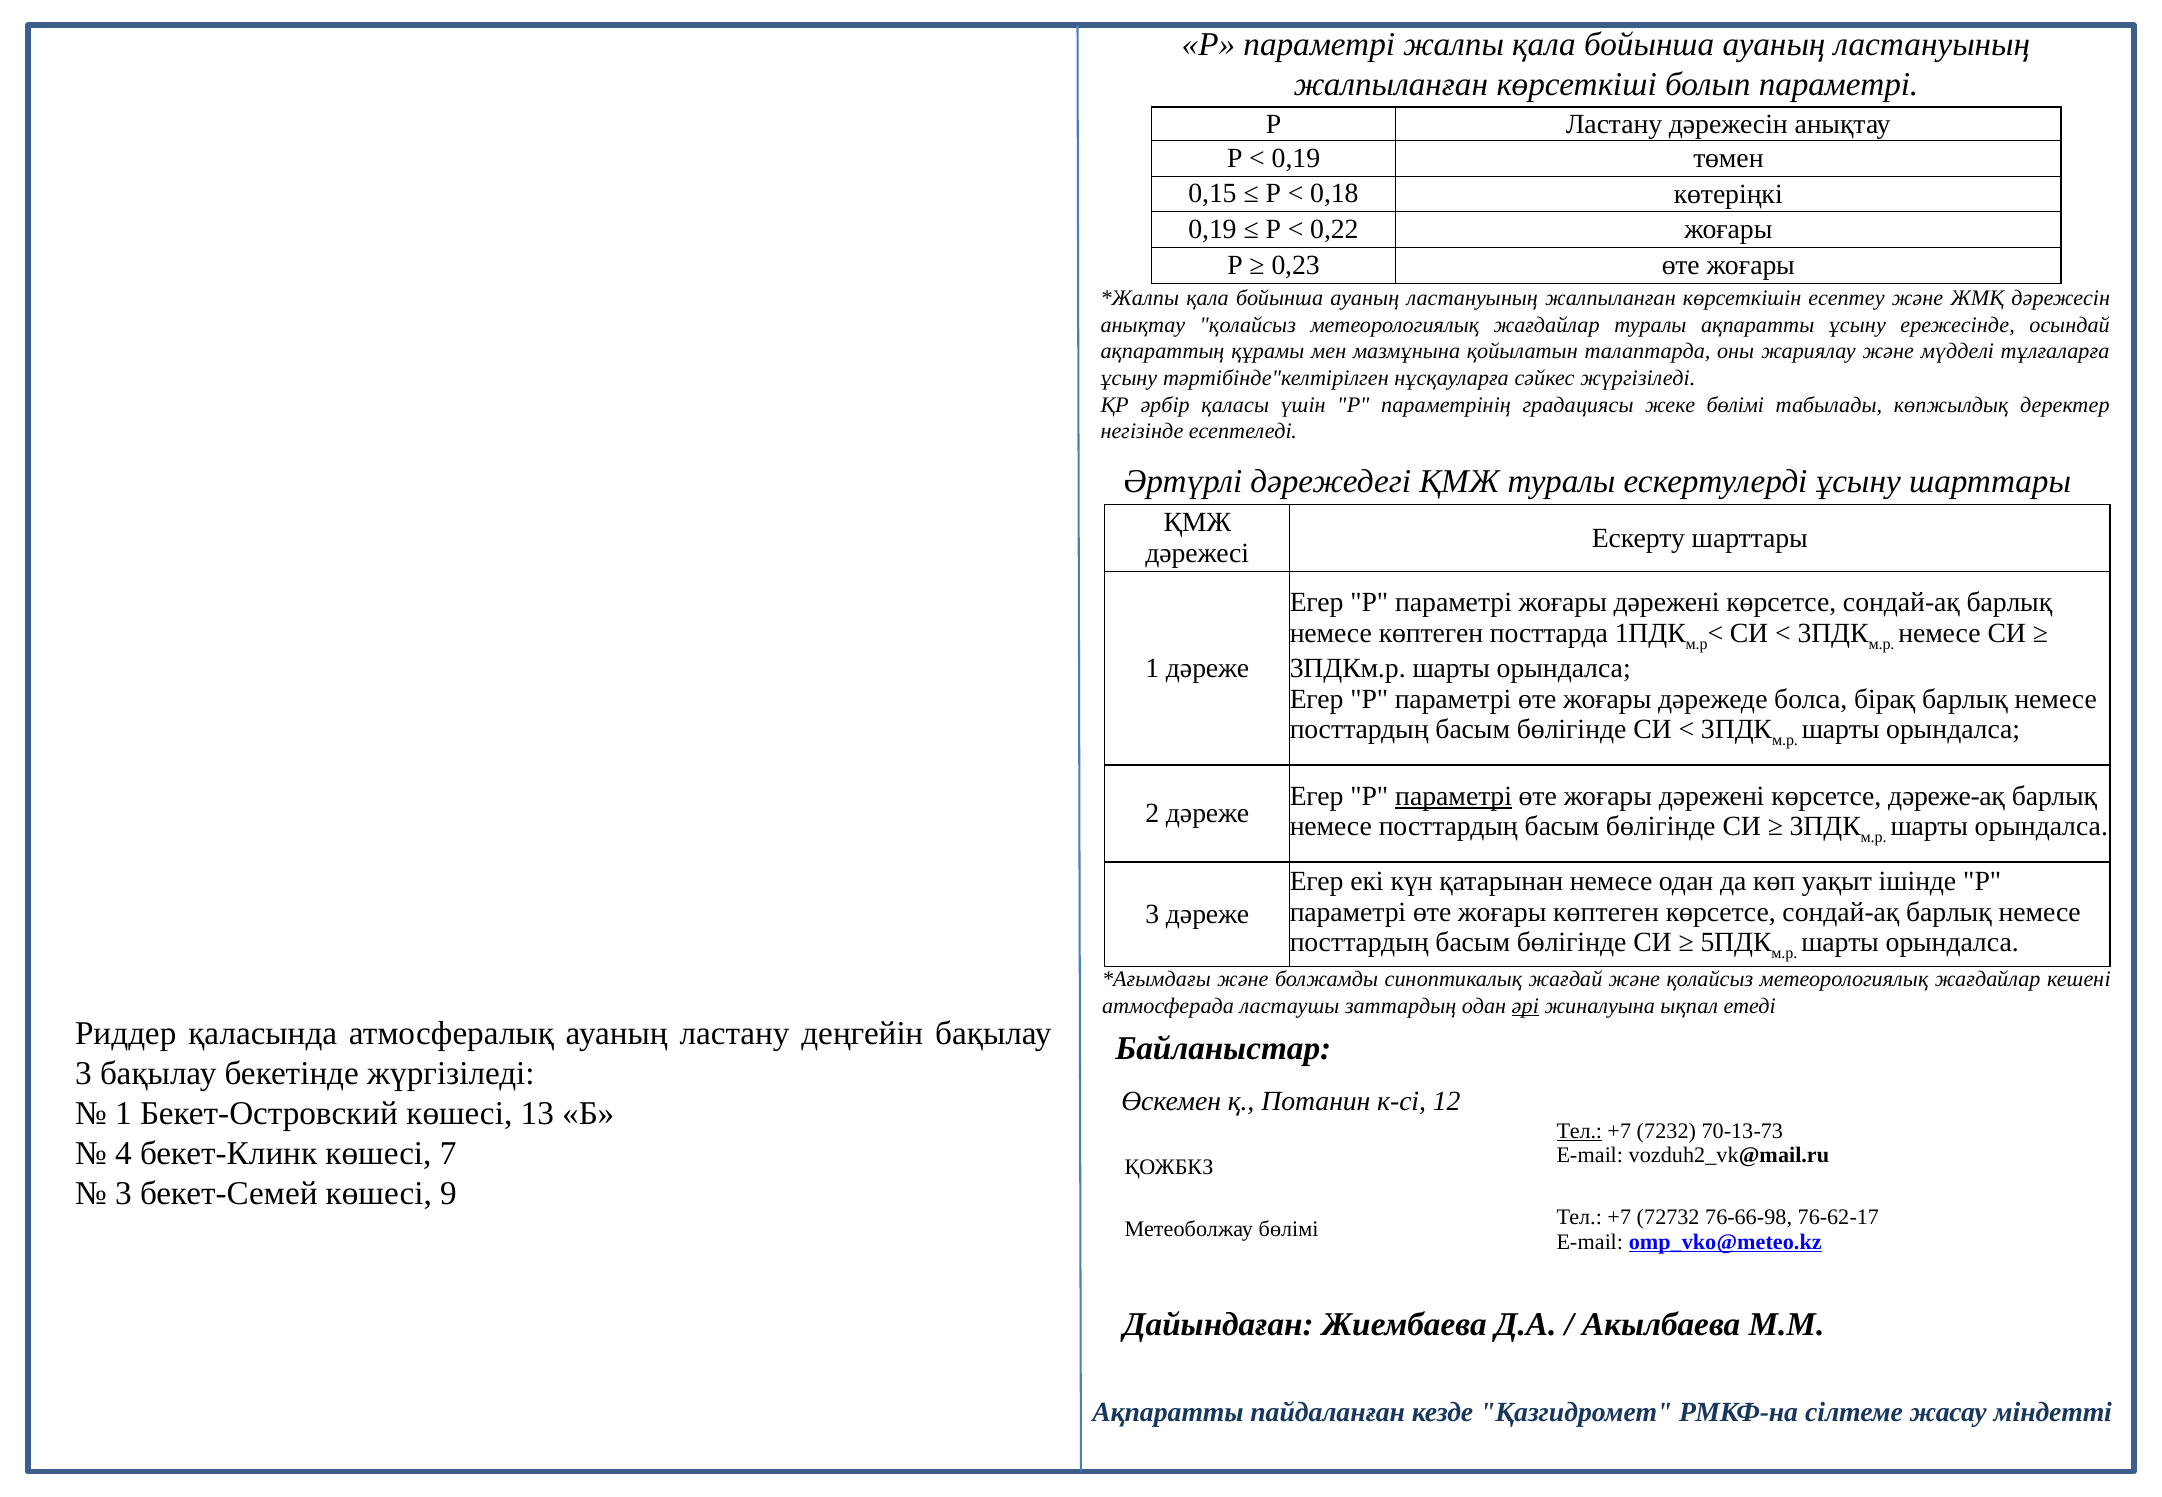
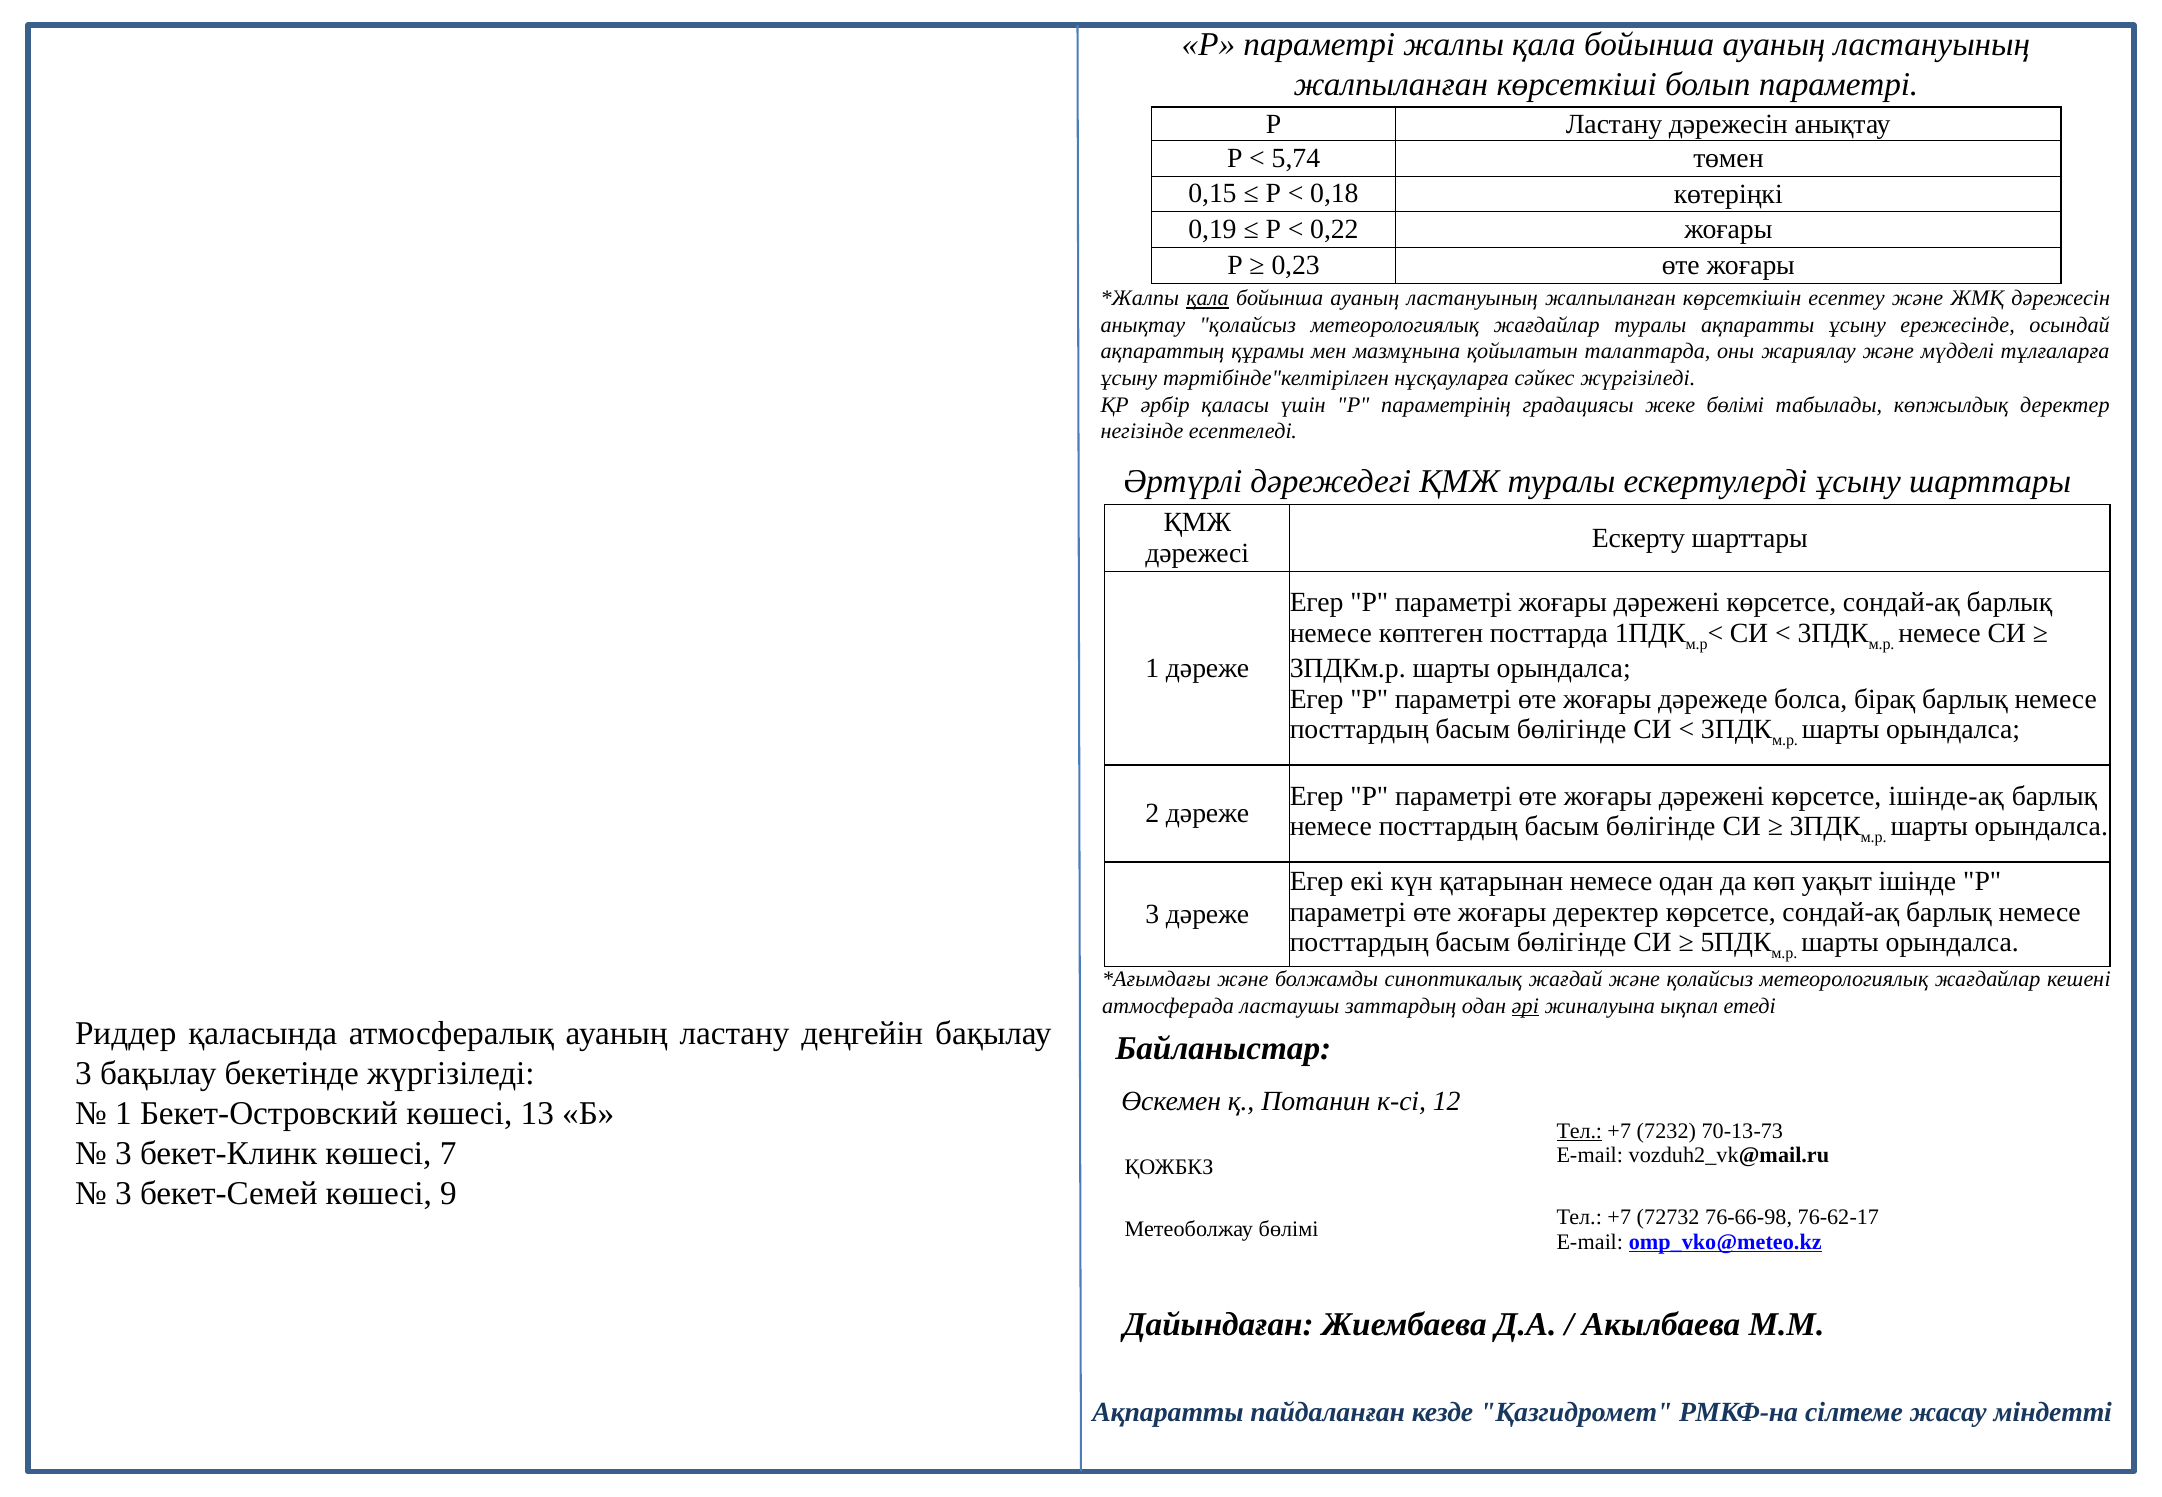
0,19 at (1296, 158): 0,19 -> 5,74
қала at (1208, 298) underline: none -> present
параметрі at (1454, 796) underline: present -> none
дәреже-ақ: дәреже-ақ -> ішінде-ақ
жоғары көптеген: көптеген -> деректер
4 at (123, 1153): 4 -> 3
